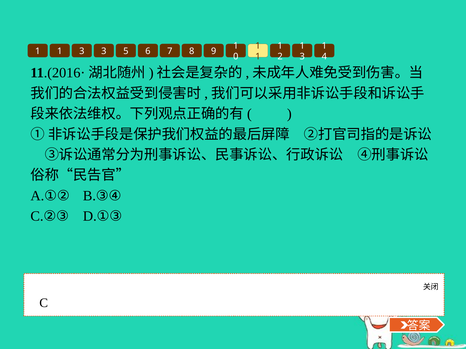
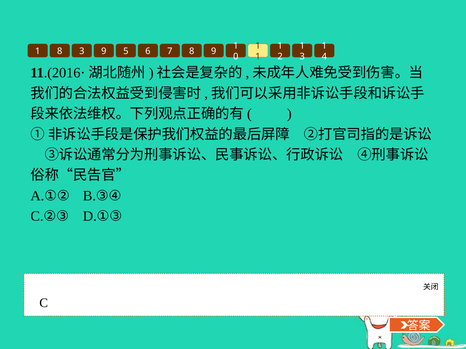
1 at (60, 51): 1 -> 8
3 3: 3 -> 9
